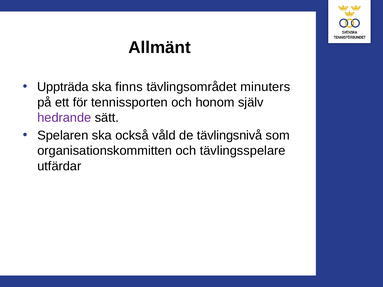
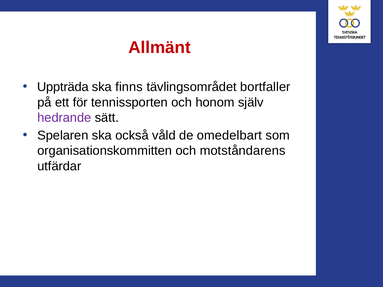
Allmänt colour: black -> red
minuters: minuters -> bortfaller
tävlingsnivå: tävlingsnivå -> omedelbart
tävlingsspelare: tävlingsspelare -> motståndarens
